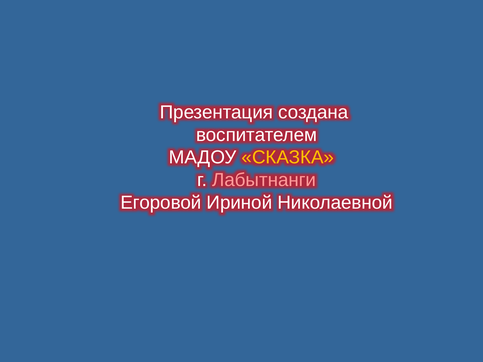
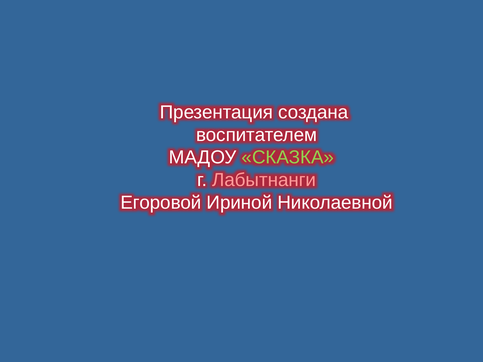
СКАЗКА colour: yellow -> light green
